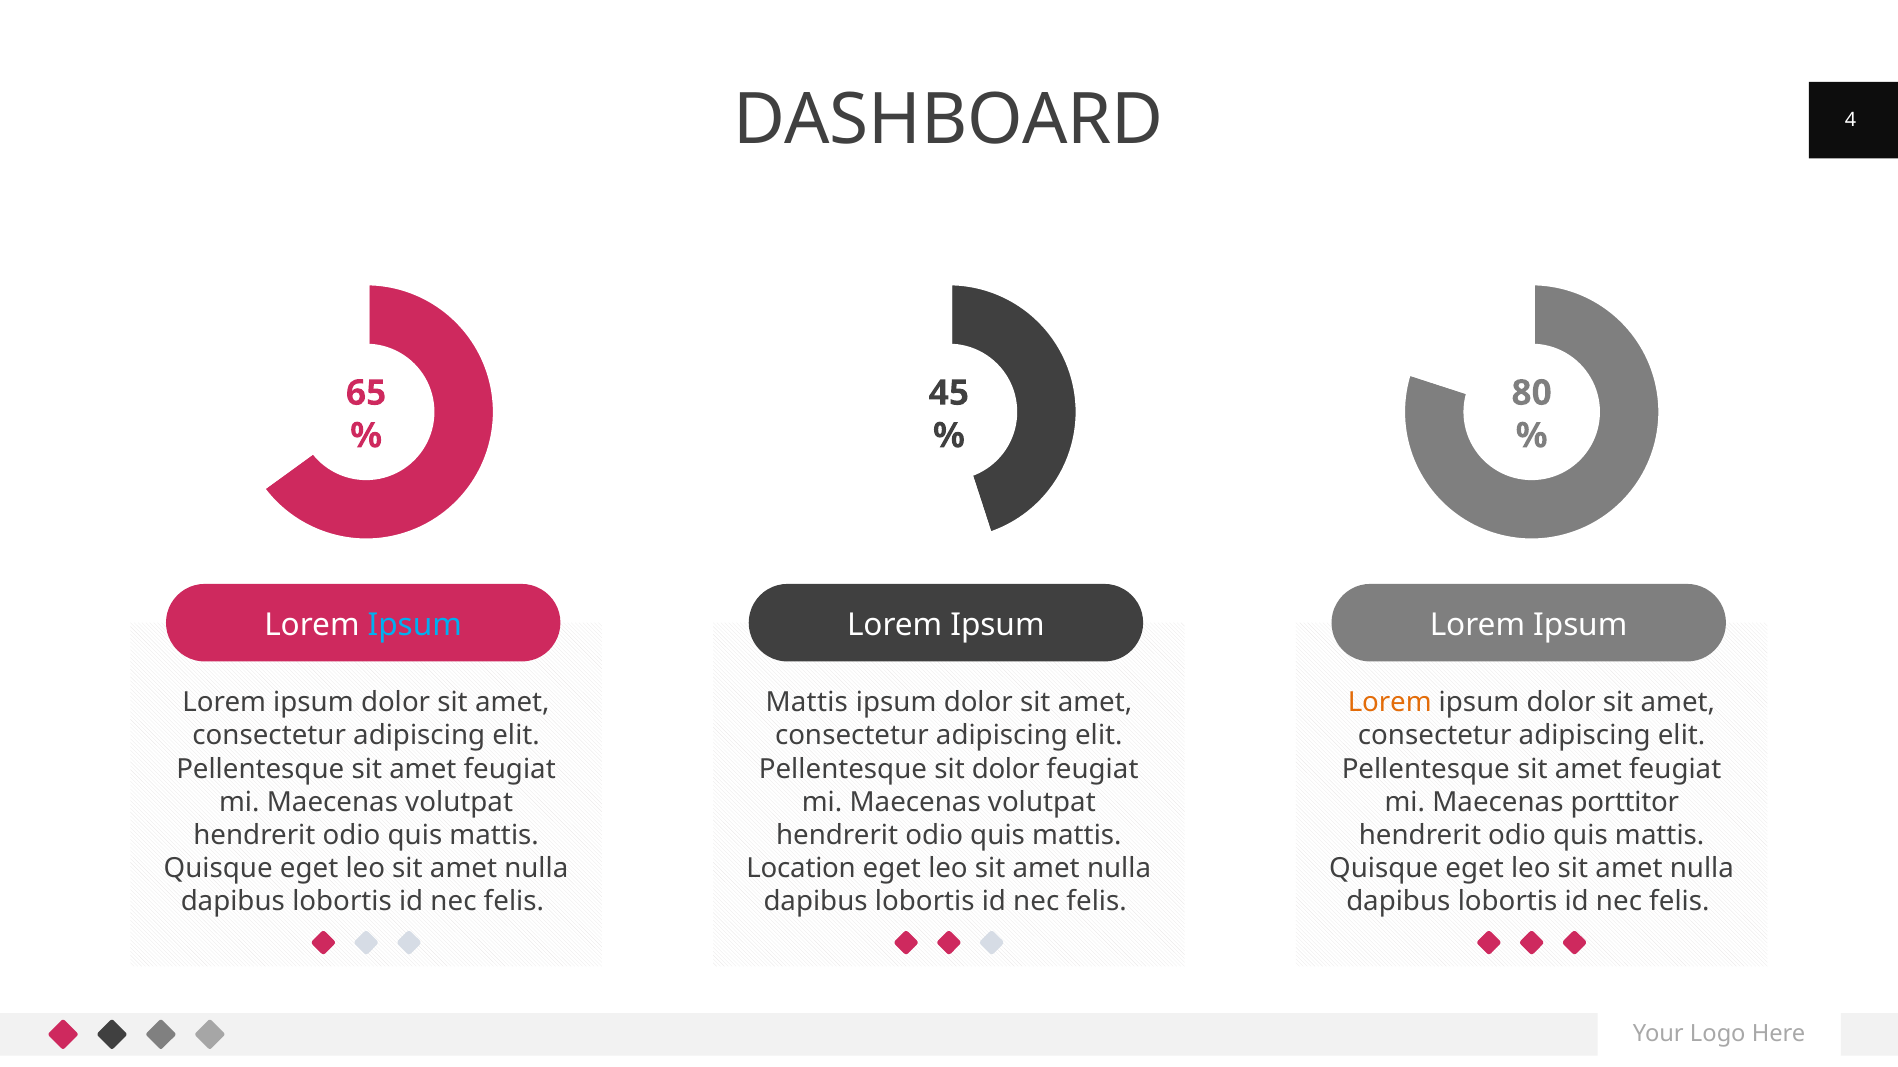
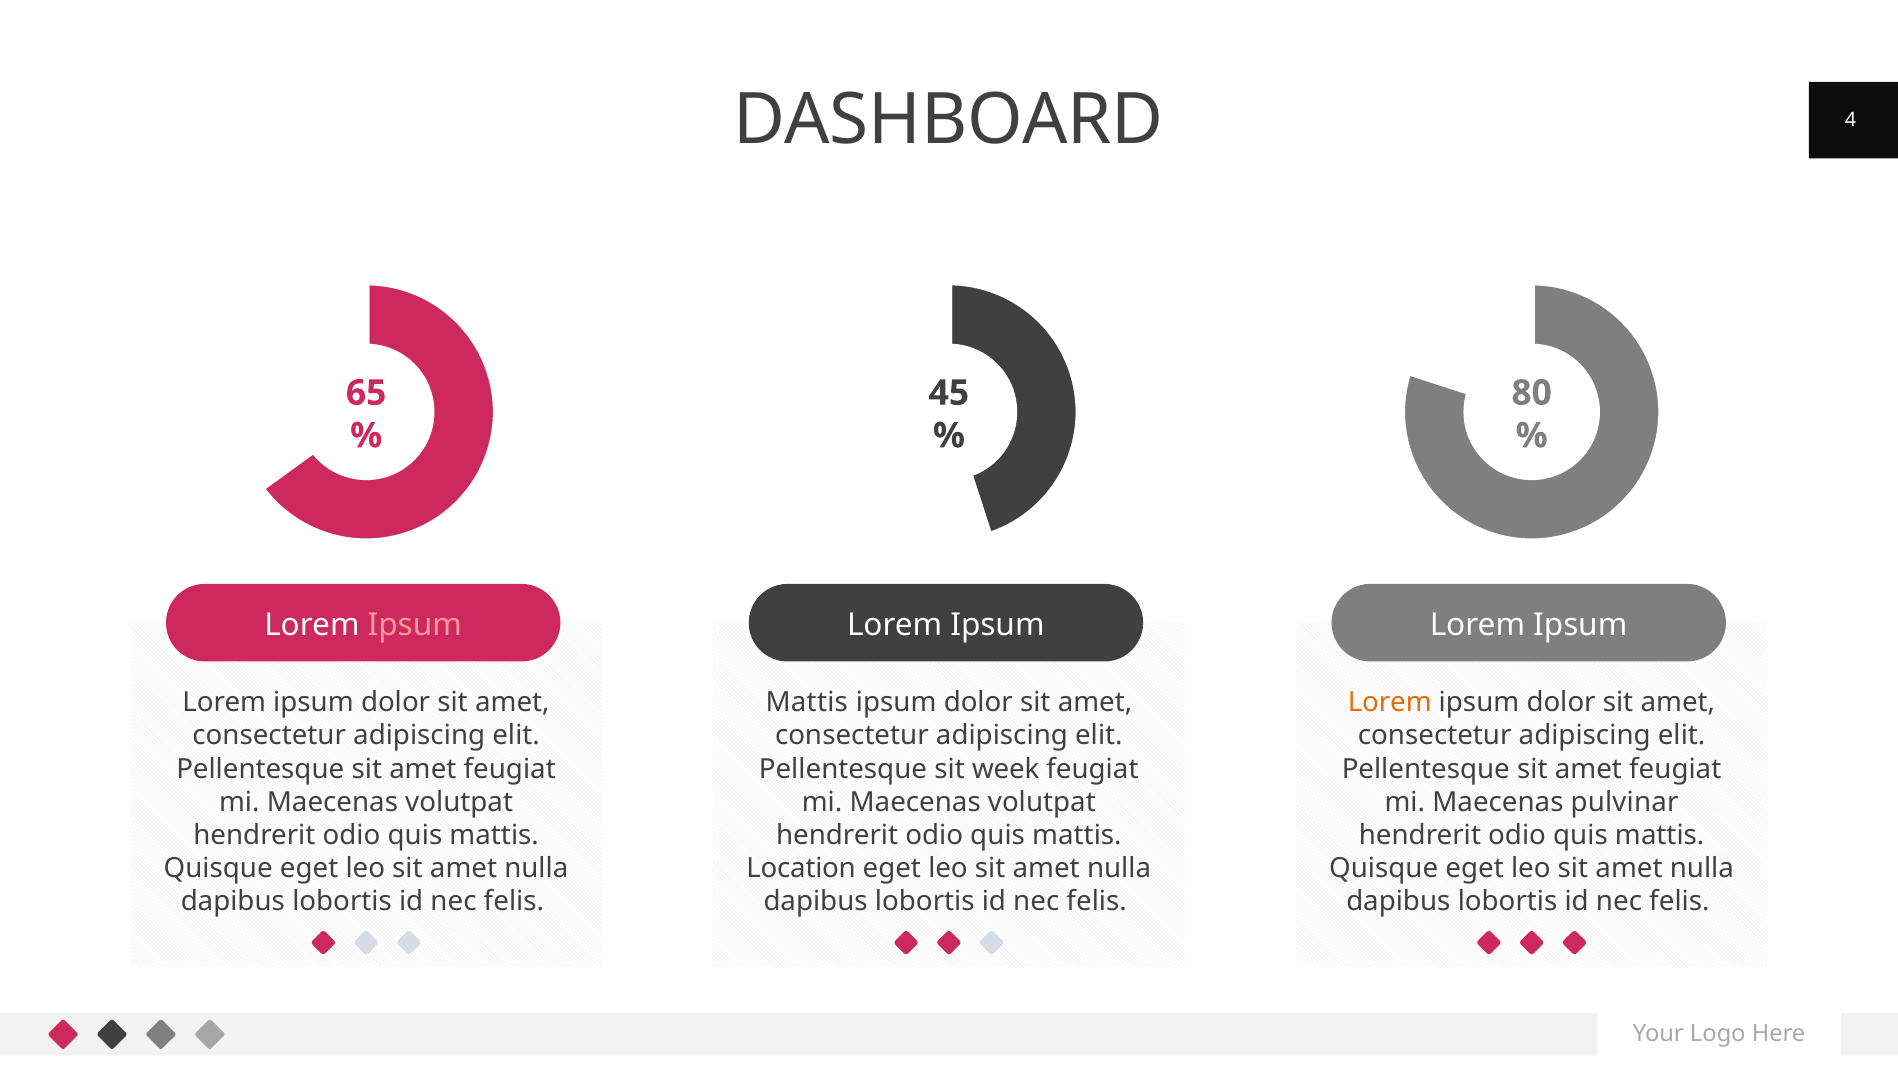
Ipsum at (415, 625) colour: light blue -> pink
sit dolor: dolor -> week
porttitor: porttitor -> pulvinar
